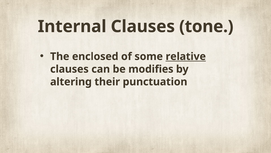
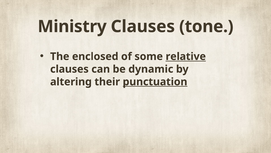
Internal: Internal -> Ministry
modifies: modifies -> dynamic
punctuation underline: none -> present
